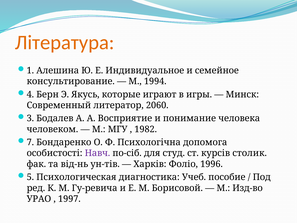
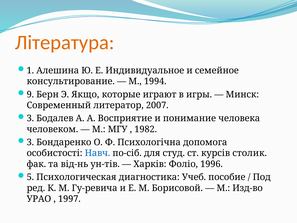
4: 4 -> 9
Якусь: Якусь -> Якщо
2060: 2060 -> 2007
7 at (30, 142): 7 -> 3
Навч colour: purple -> blue
